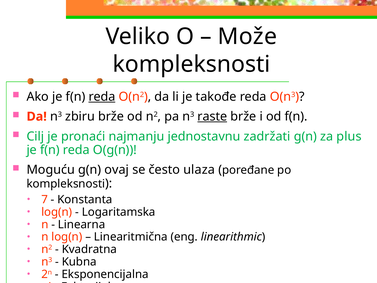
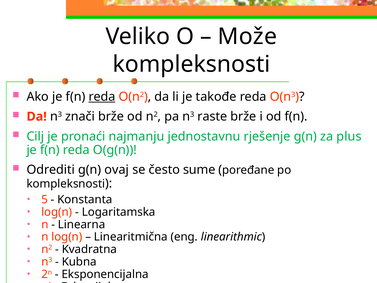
zbiru: zbiru -> znači
raste underline: present -> none
zadržati: zadržati -> rješenje
Moguću: Moguću -> Odrediti
ulaza: ulaza -> sume
7: 7 -> 5
